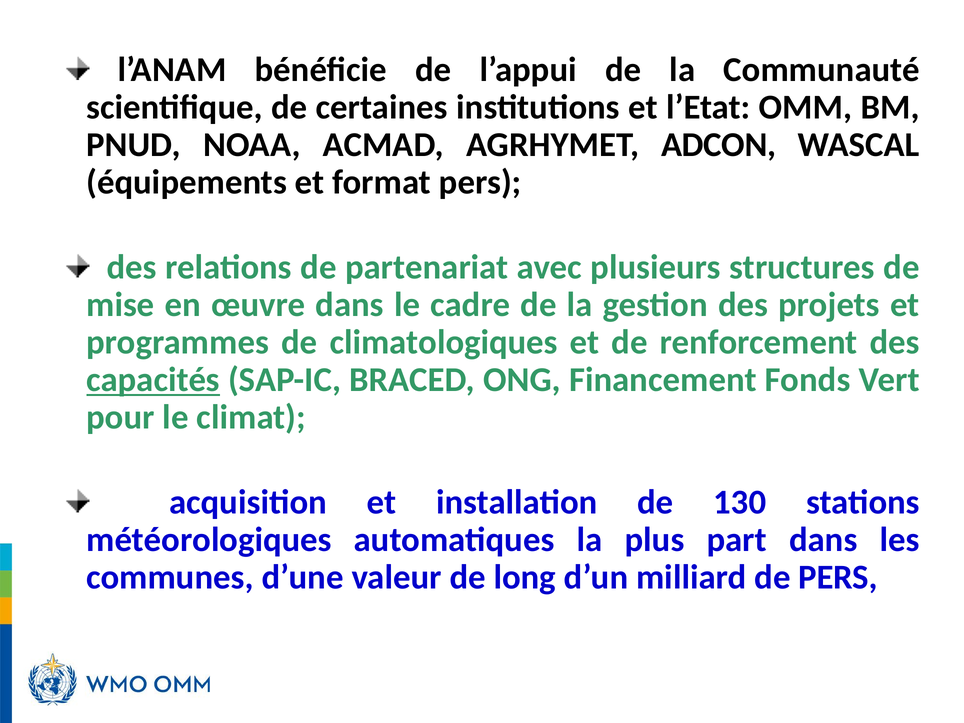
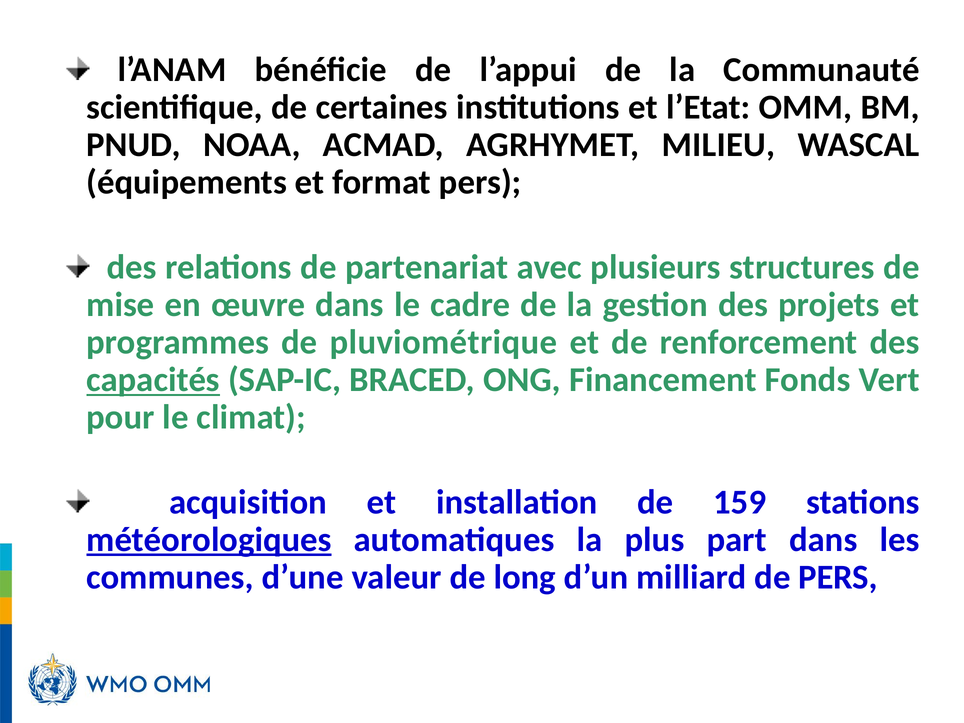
ADCON: ADCON -> MILIEU
climatologiques: climatologiques -> pluviométrique
130: 130 -> 159
météorologiques underline: none -> present
